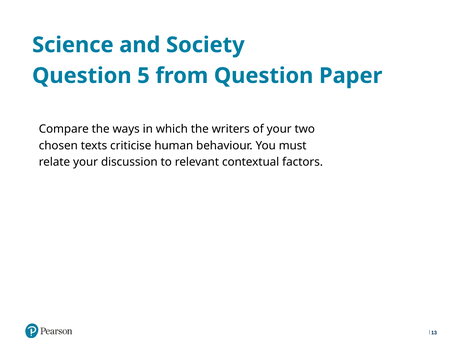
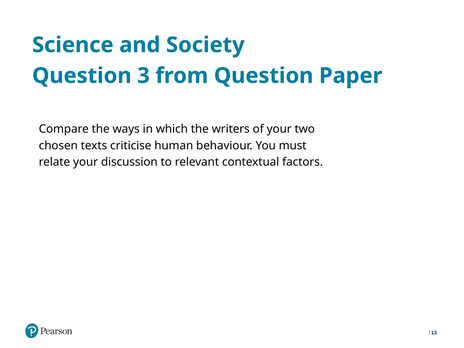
5: 5 -> 3
